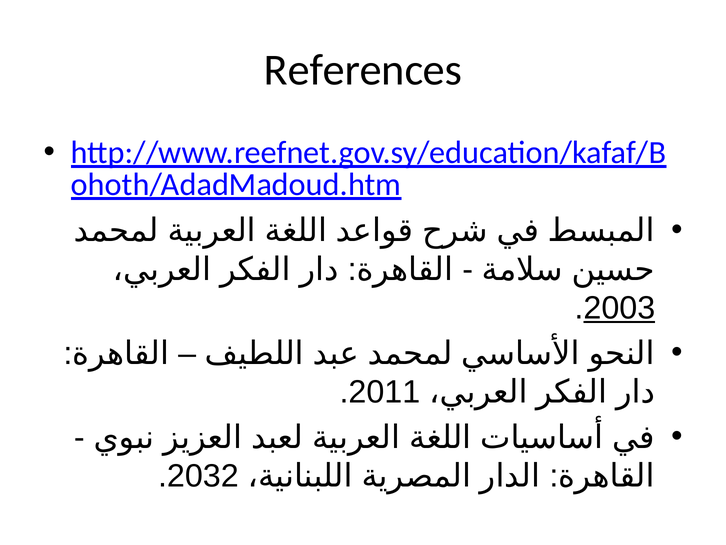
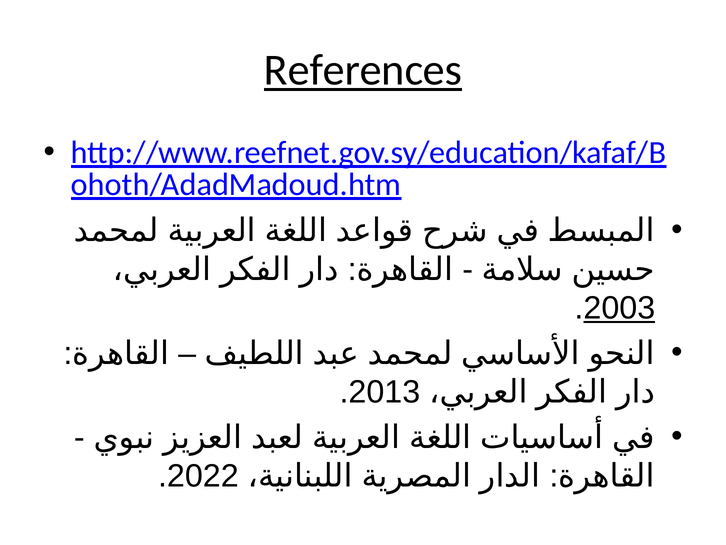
References underline: none -> present
2011: 2011 -> 2013
2032: 2032 -> 2022
